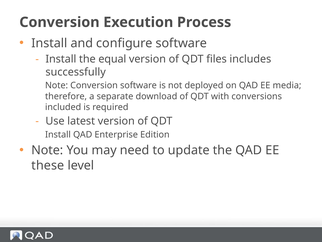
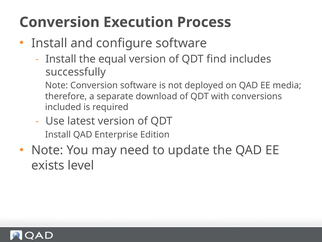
files: files -> find
these: these -> exists
